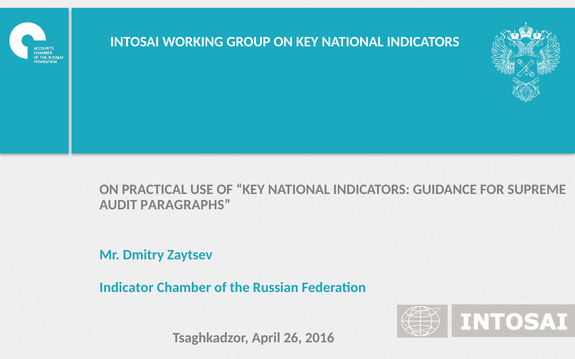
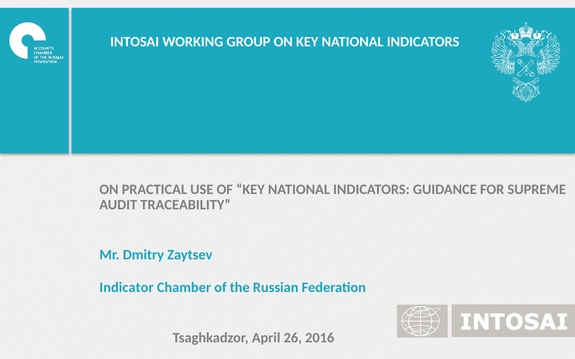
PARAGRAPHS: PARAGRAPHS -> TRACEABILITY
